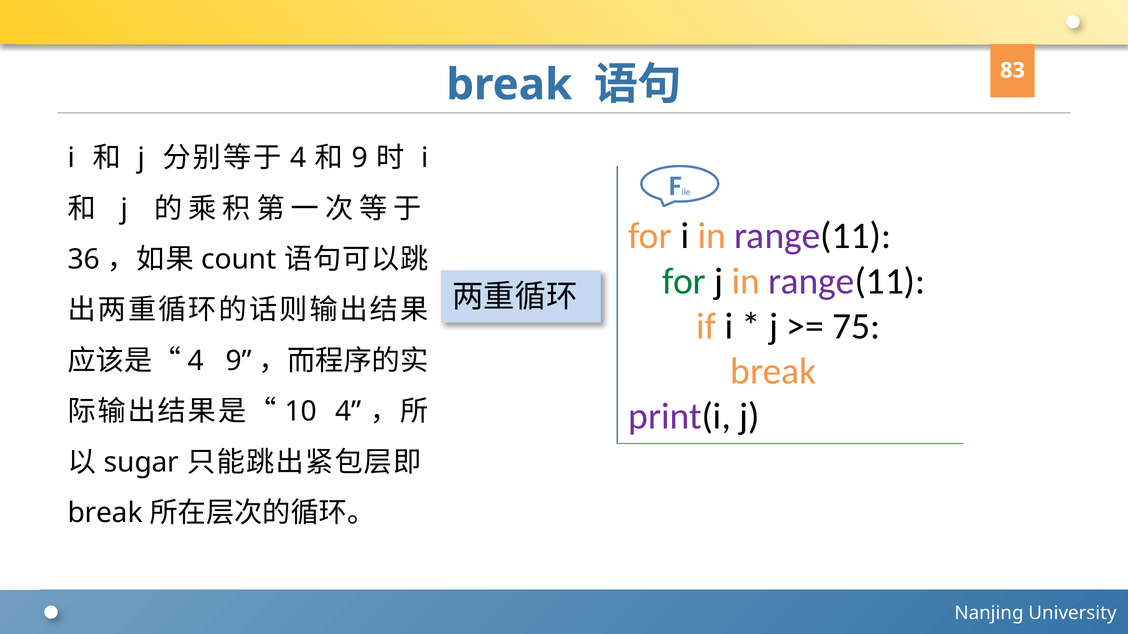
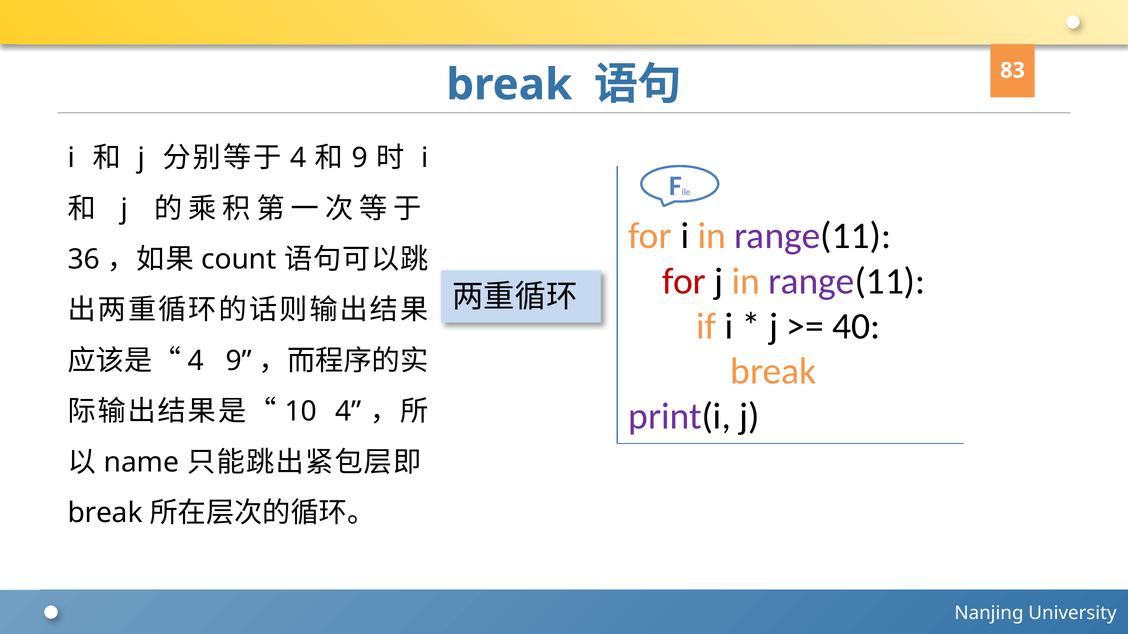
for at (684, 281) colour: green -> red
75: 75 -> 40
sugar: sugar -> name
